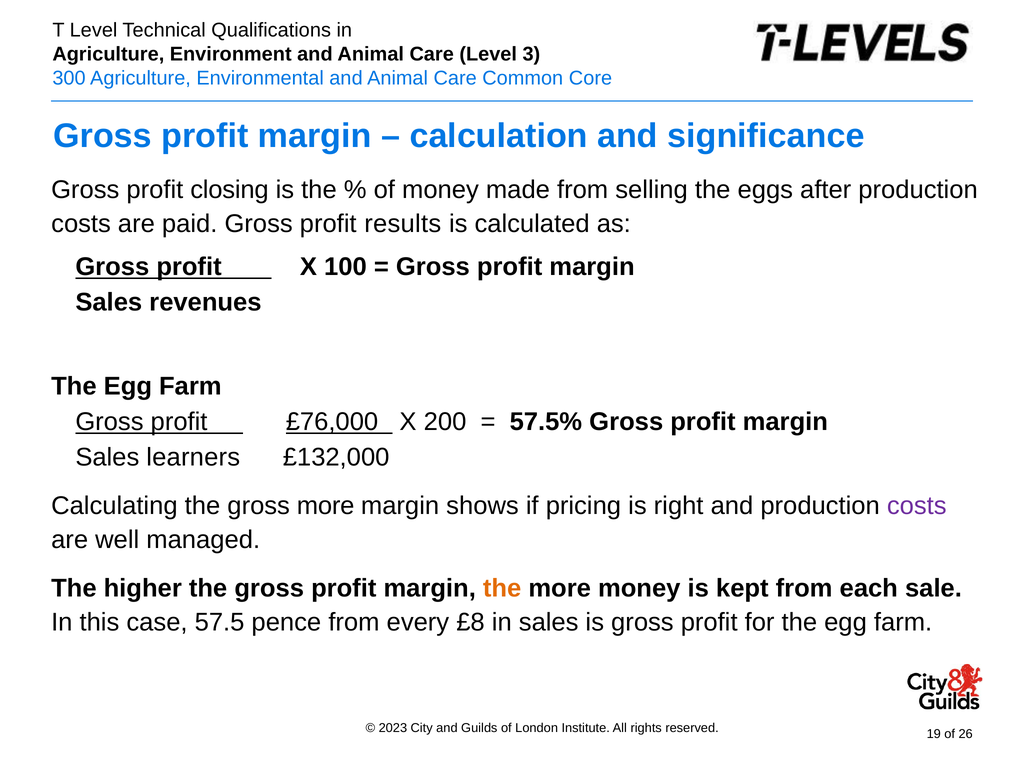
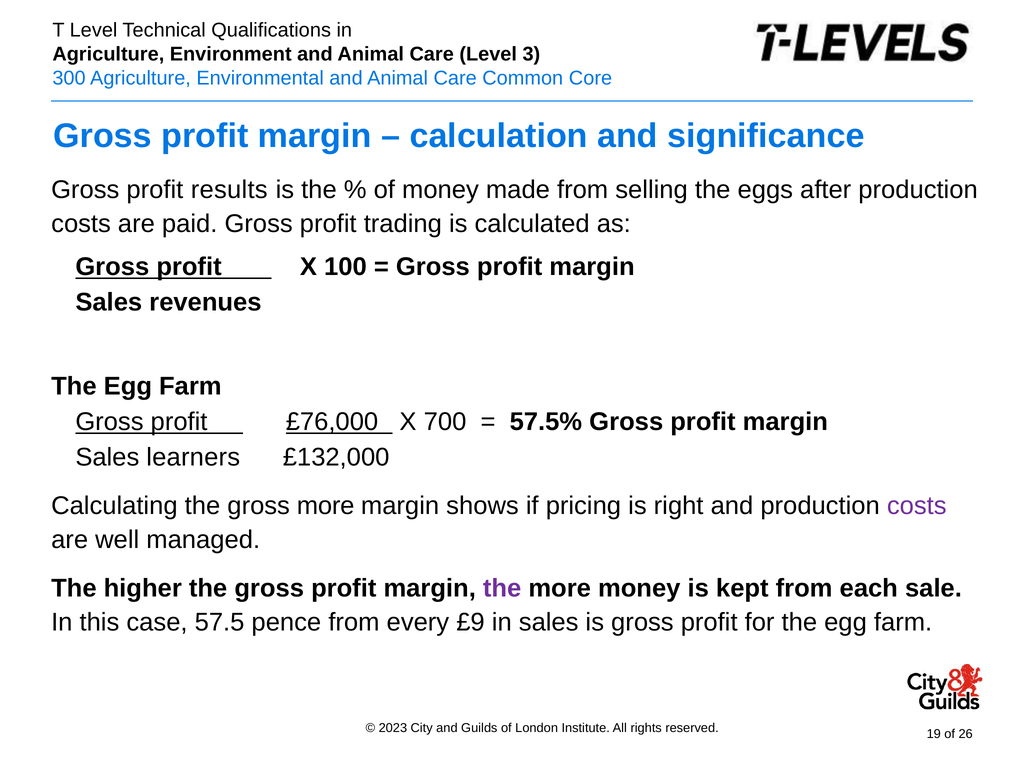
closing: closing -> results
results: results -> trading
200: 200 -> 700
the at (502, 588) colour: orange -> purple
£8: £8 -> £9
